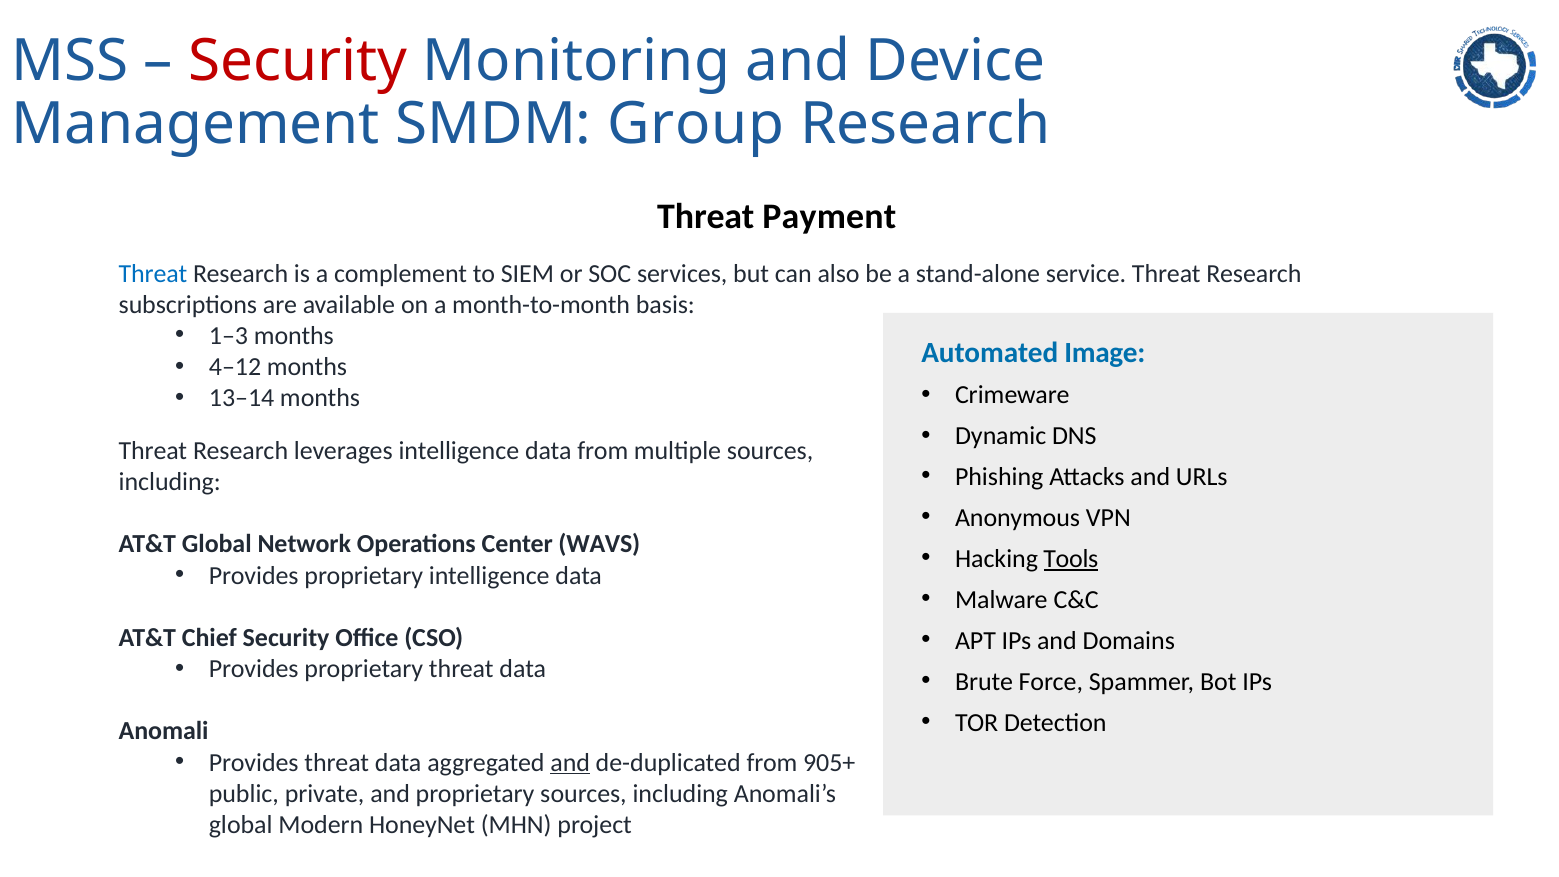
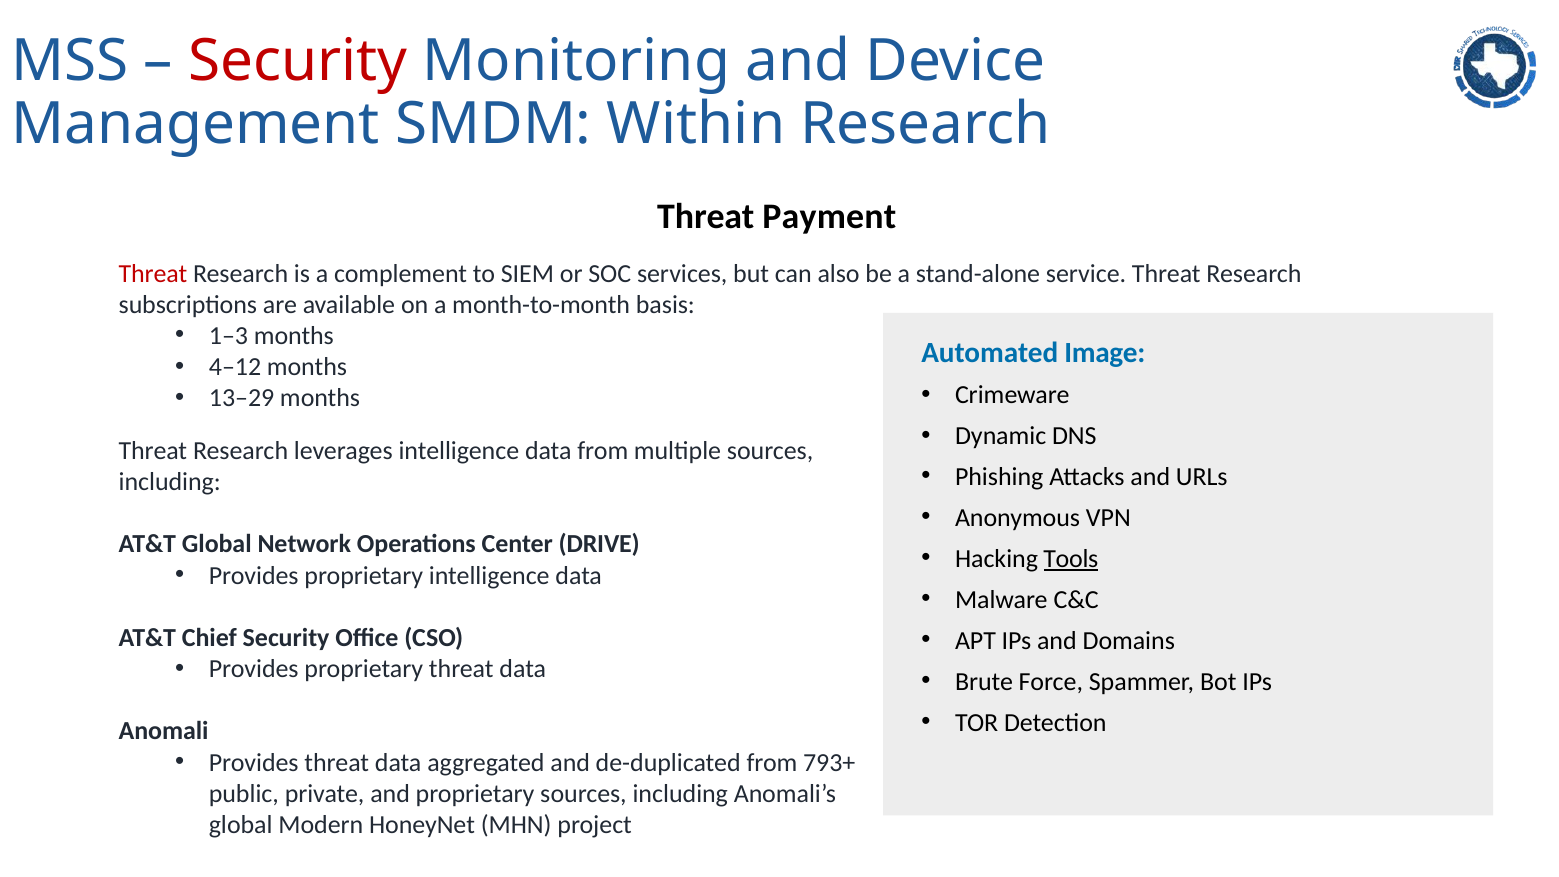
Group: Group -> Within
Threat at (153, 274) colour: blue -> red
13–14: 13–14 -> 13–29
WAVS: WAVS -> DRIVE
and at (570, 762) underline: present -> none
905+: 905+ -> 793+
